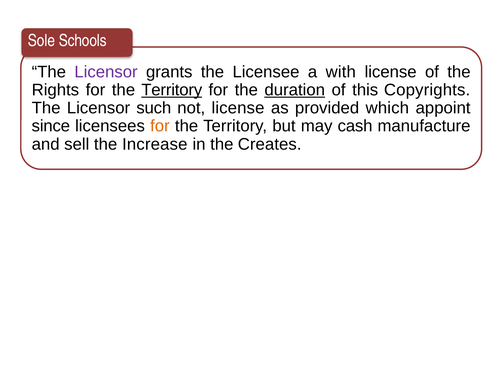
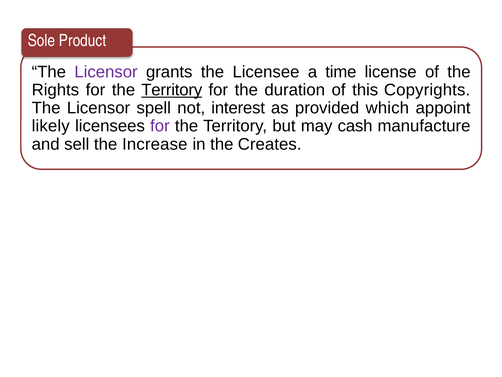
Schools: Schools -> Product
with: with -> time
duration underline: present -> none
such: such -> spell
not license: license -> interest
since: since -> likely
for at (160, 126) colour: orange -> purple
